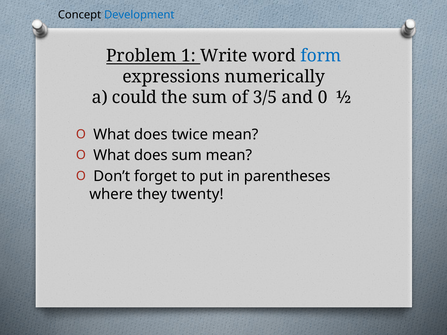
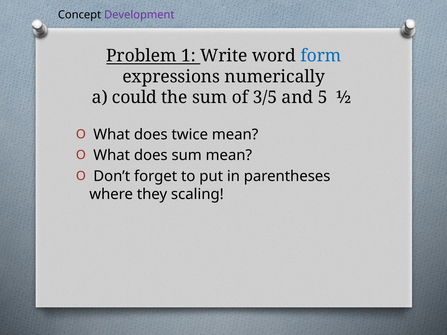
Development colour: blue -> purple
0: 0 -> 5
twenty: twenty -> scaling
